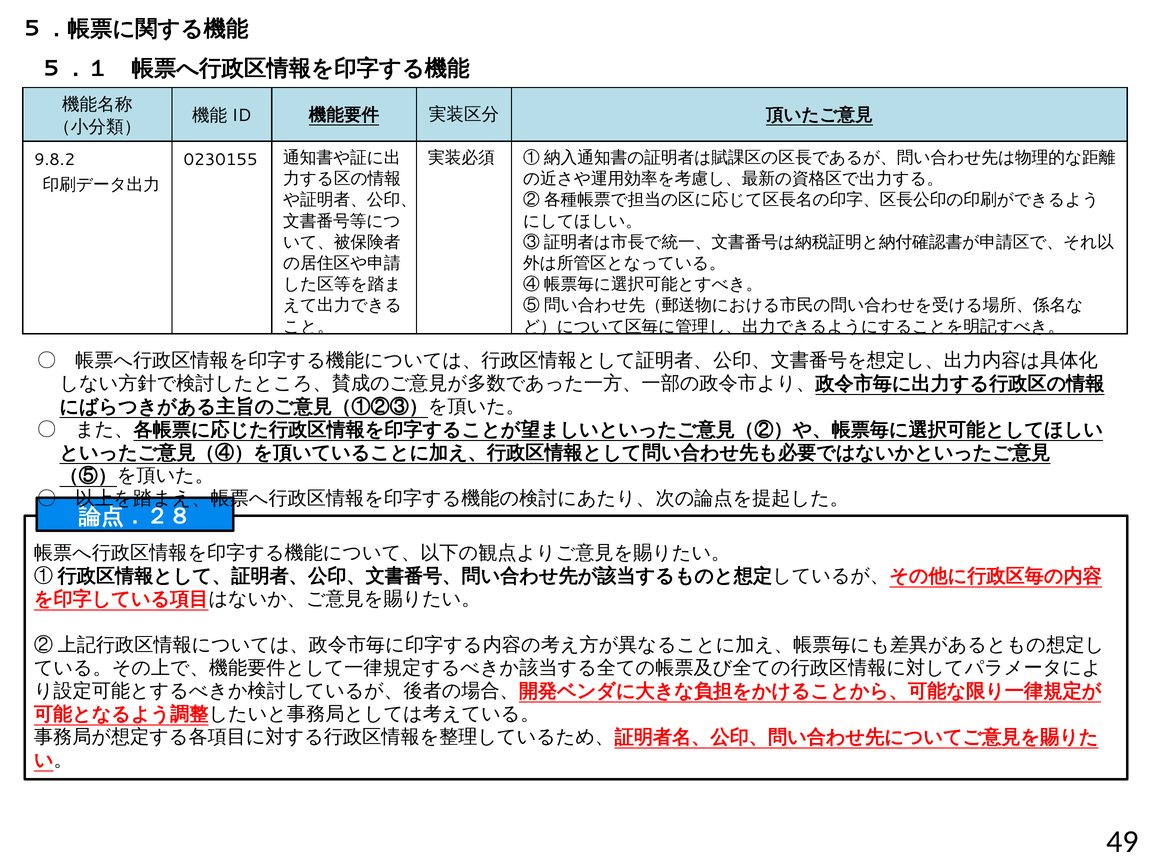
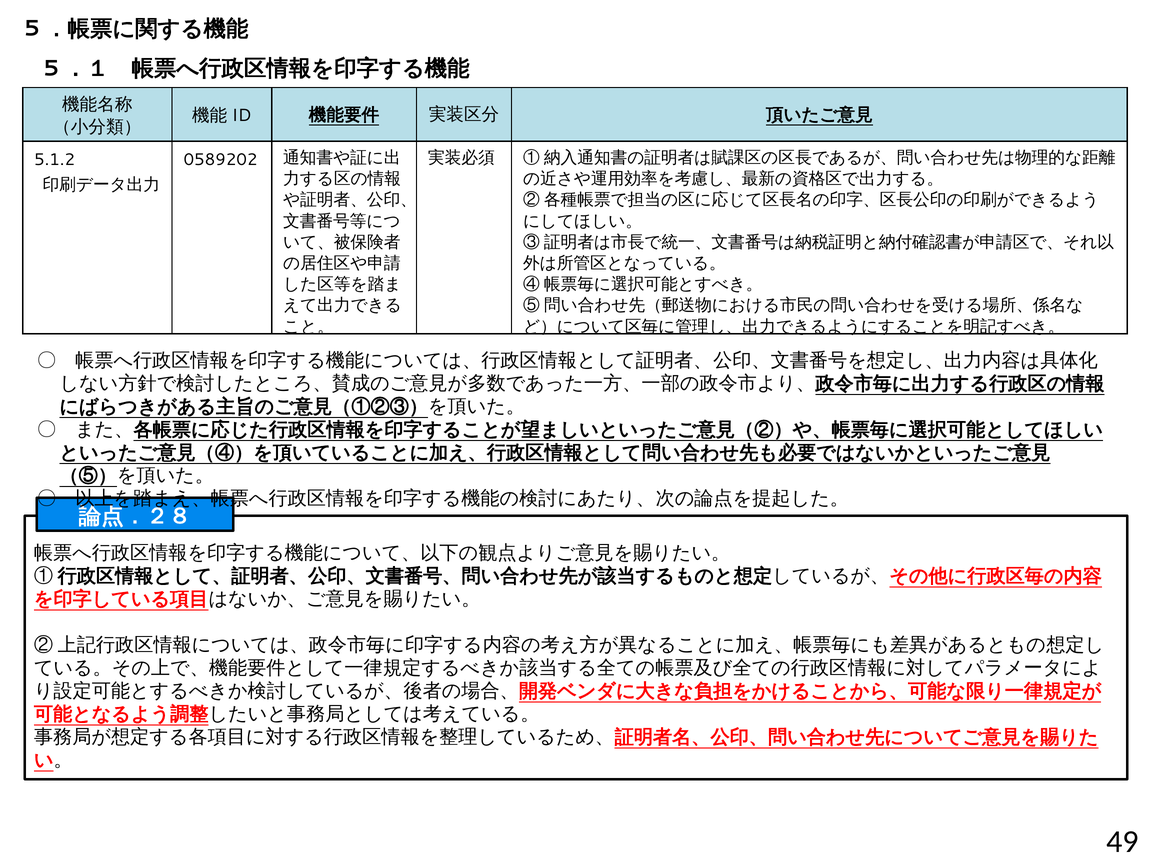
9.8.2: 9.8.2 -> 5.1.2
0230155: 0230155 -> 0589202
